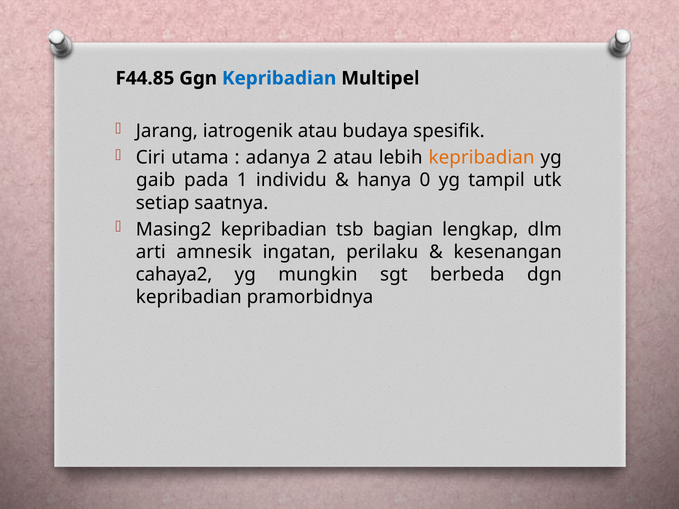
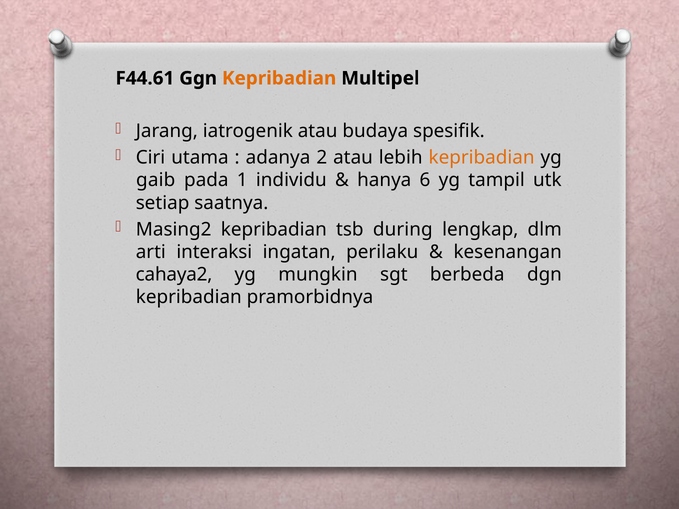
F44.85: F44.85 -> F44.61
Kepribadian at (279, 78) colour: blue -> orange
0: 0 -> 6
bagian: bagian -> during
amnesik: amnesik -> interaksi
